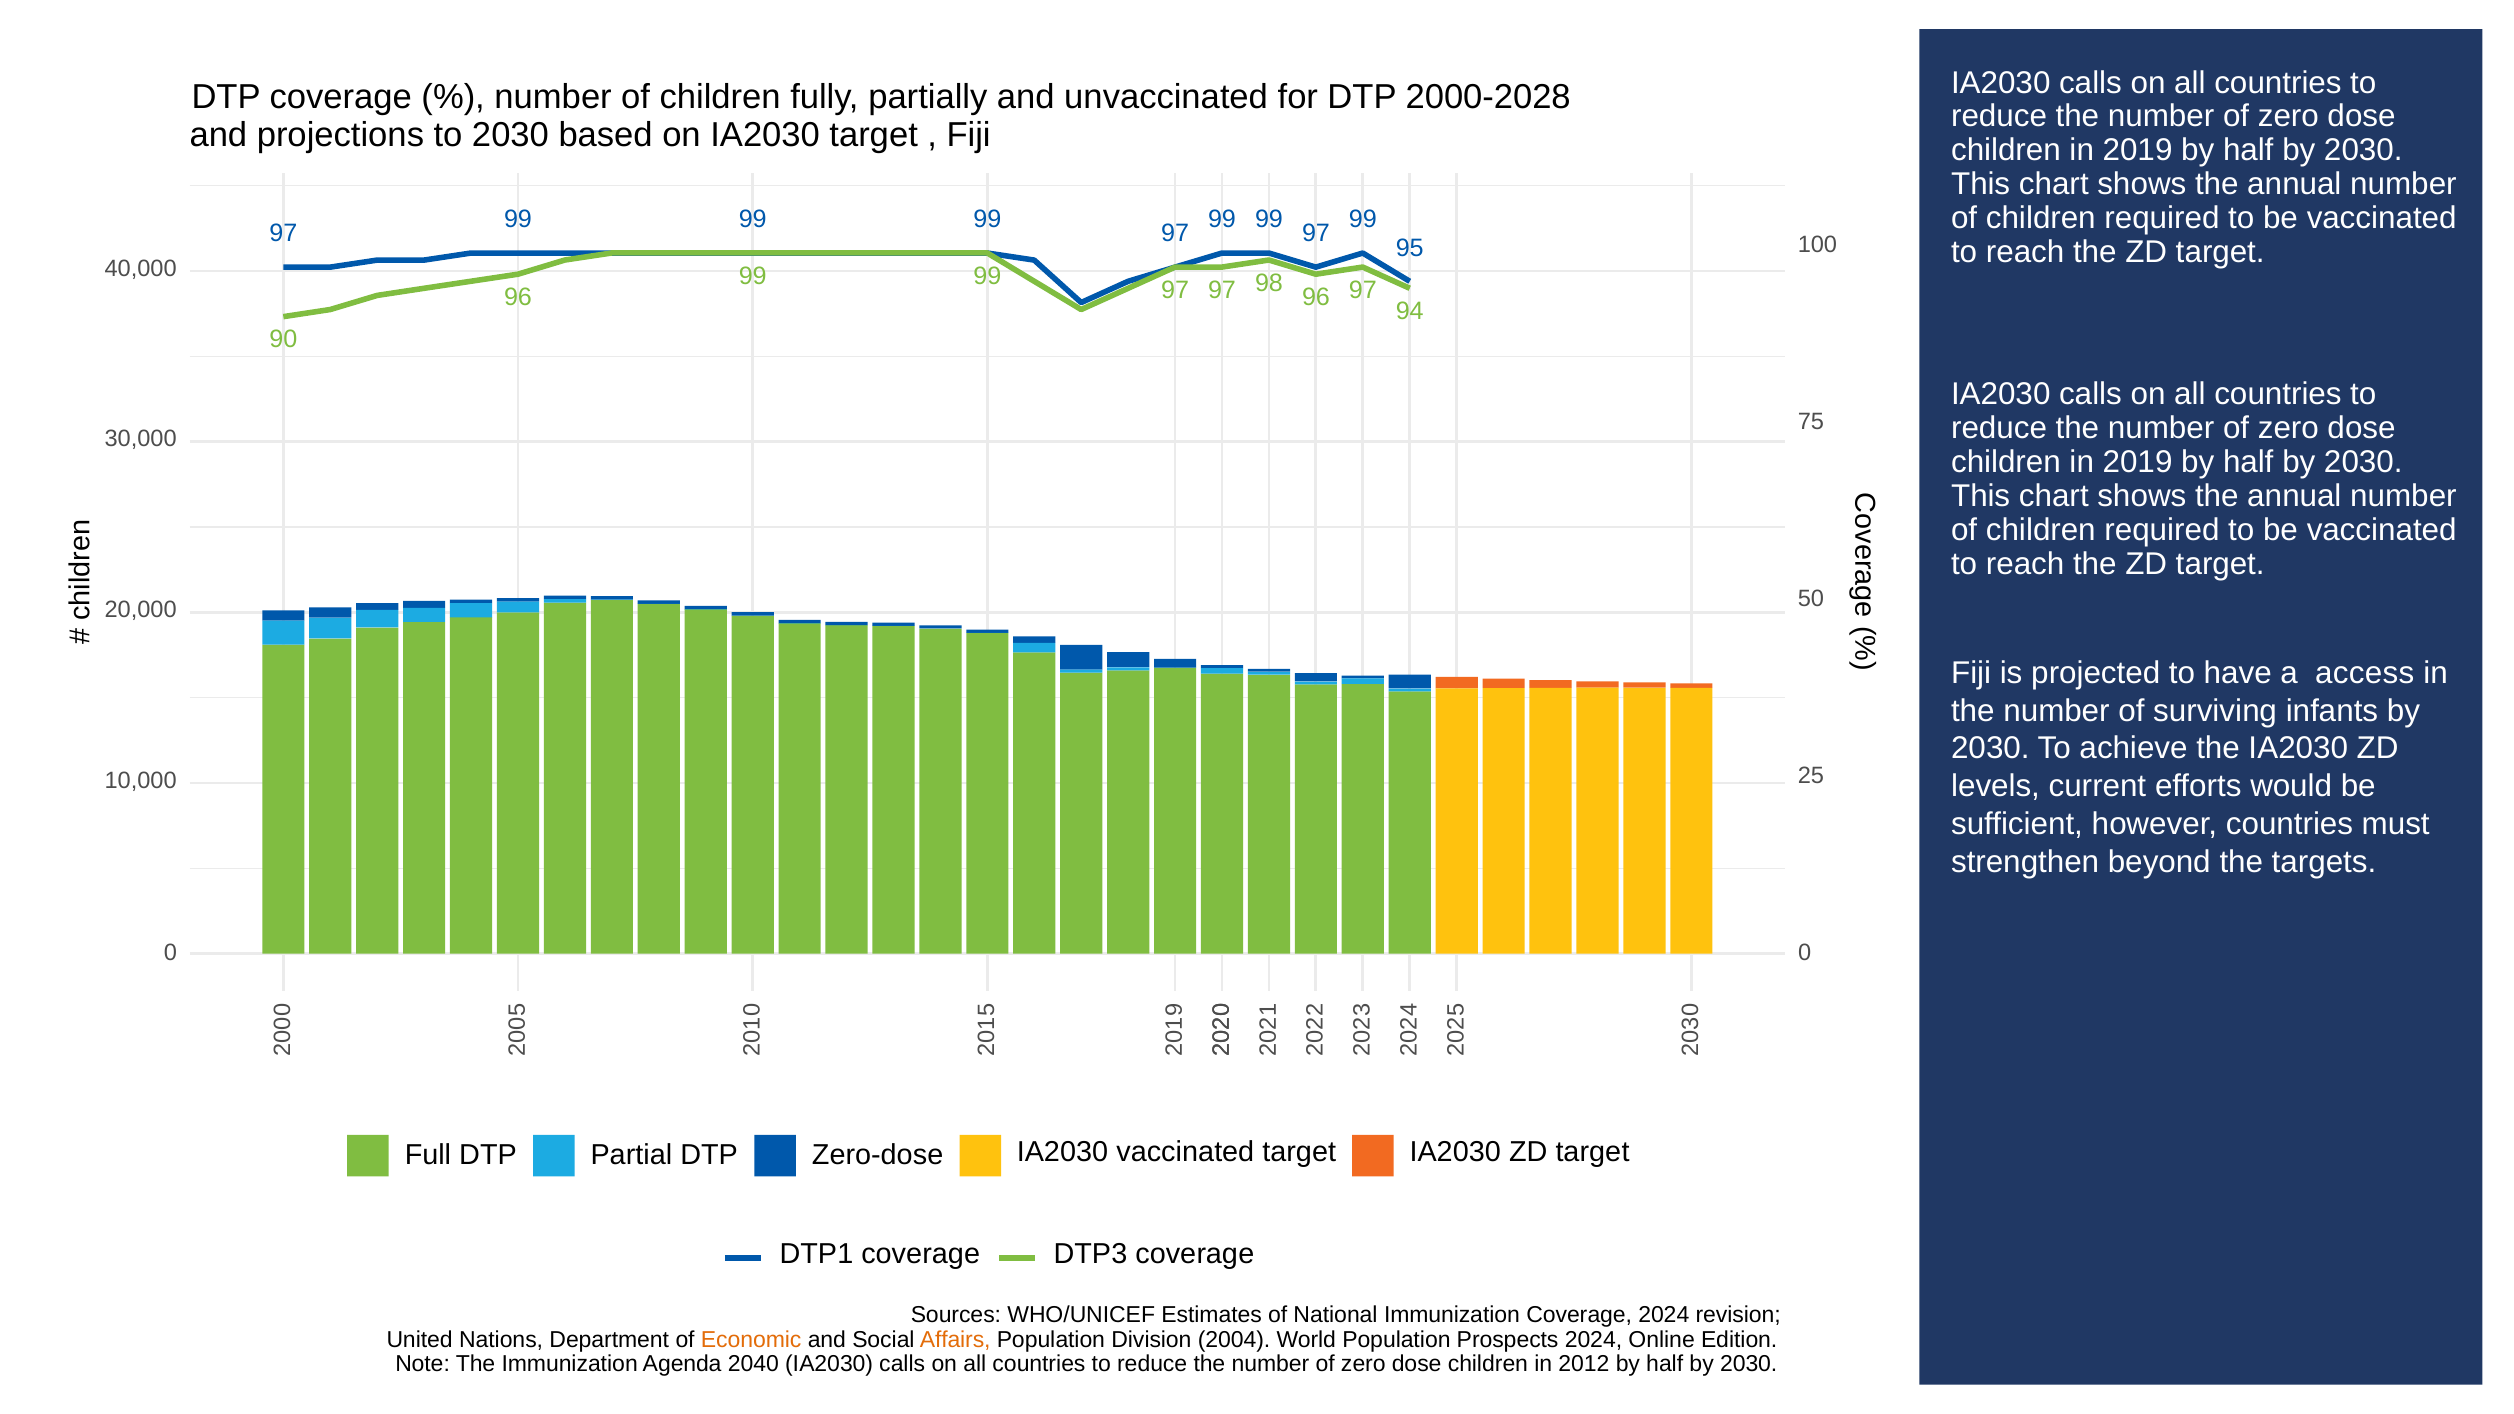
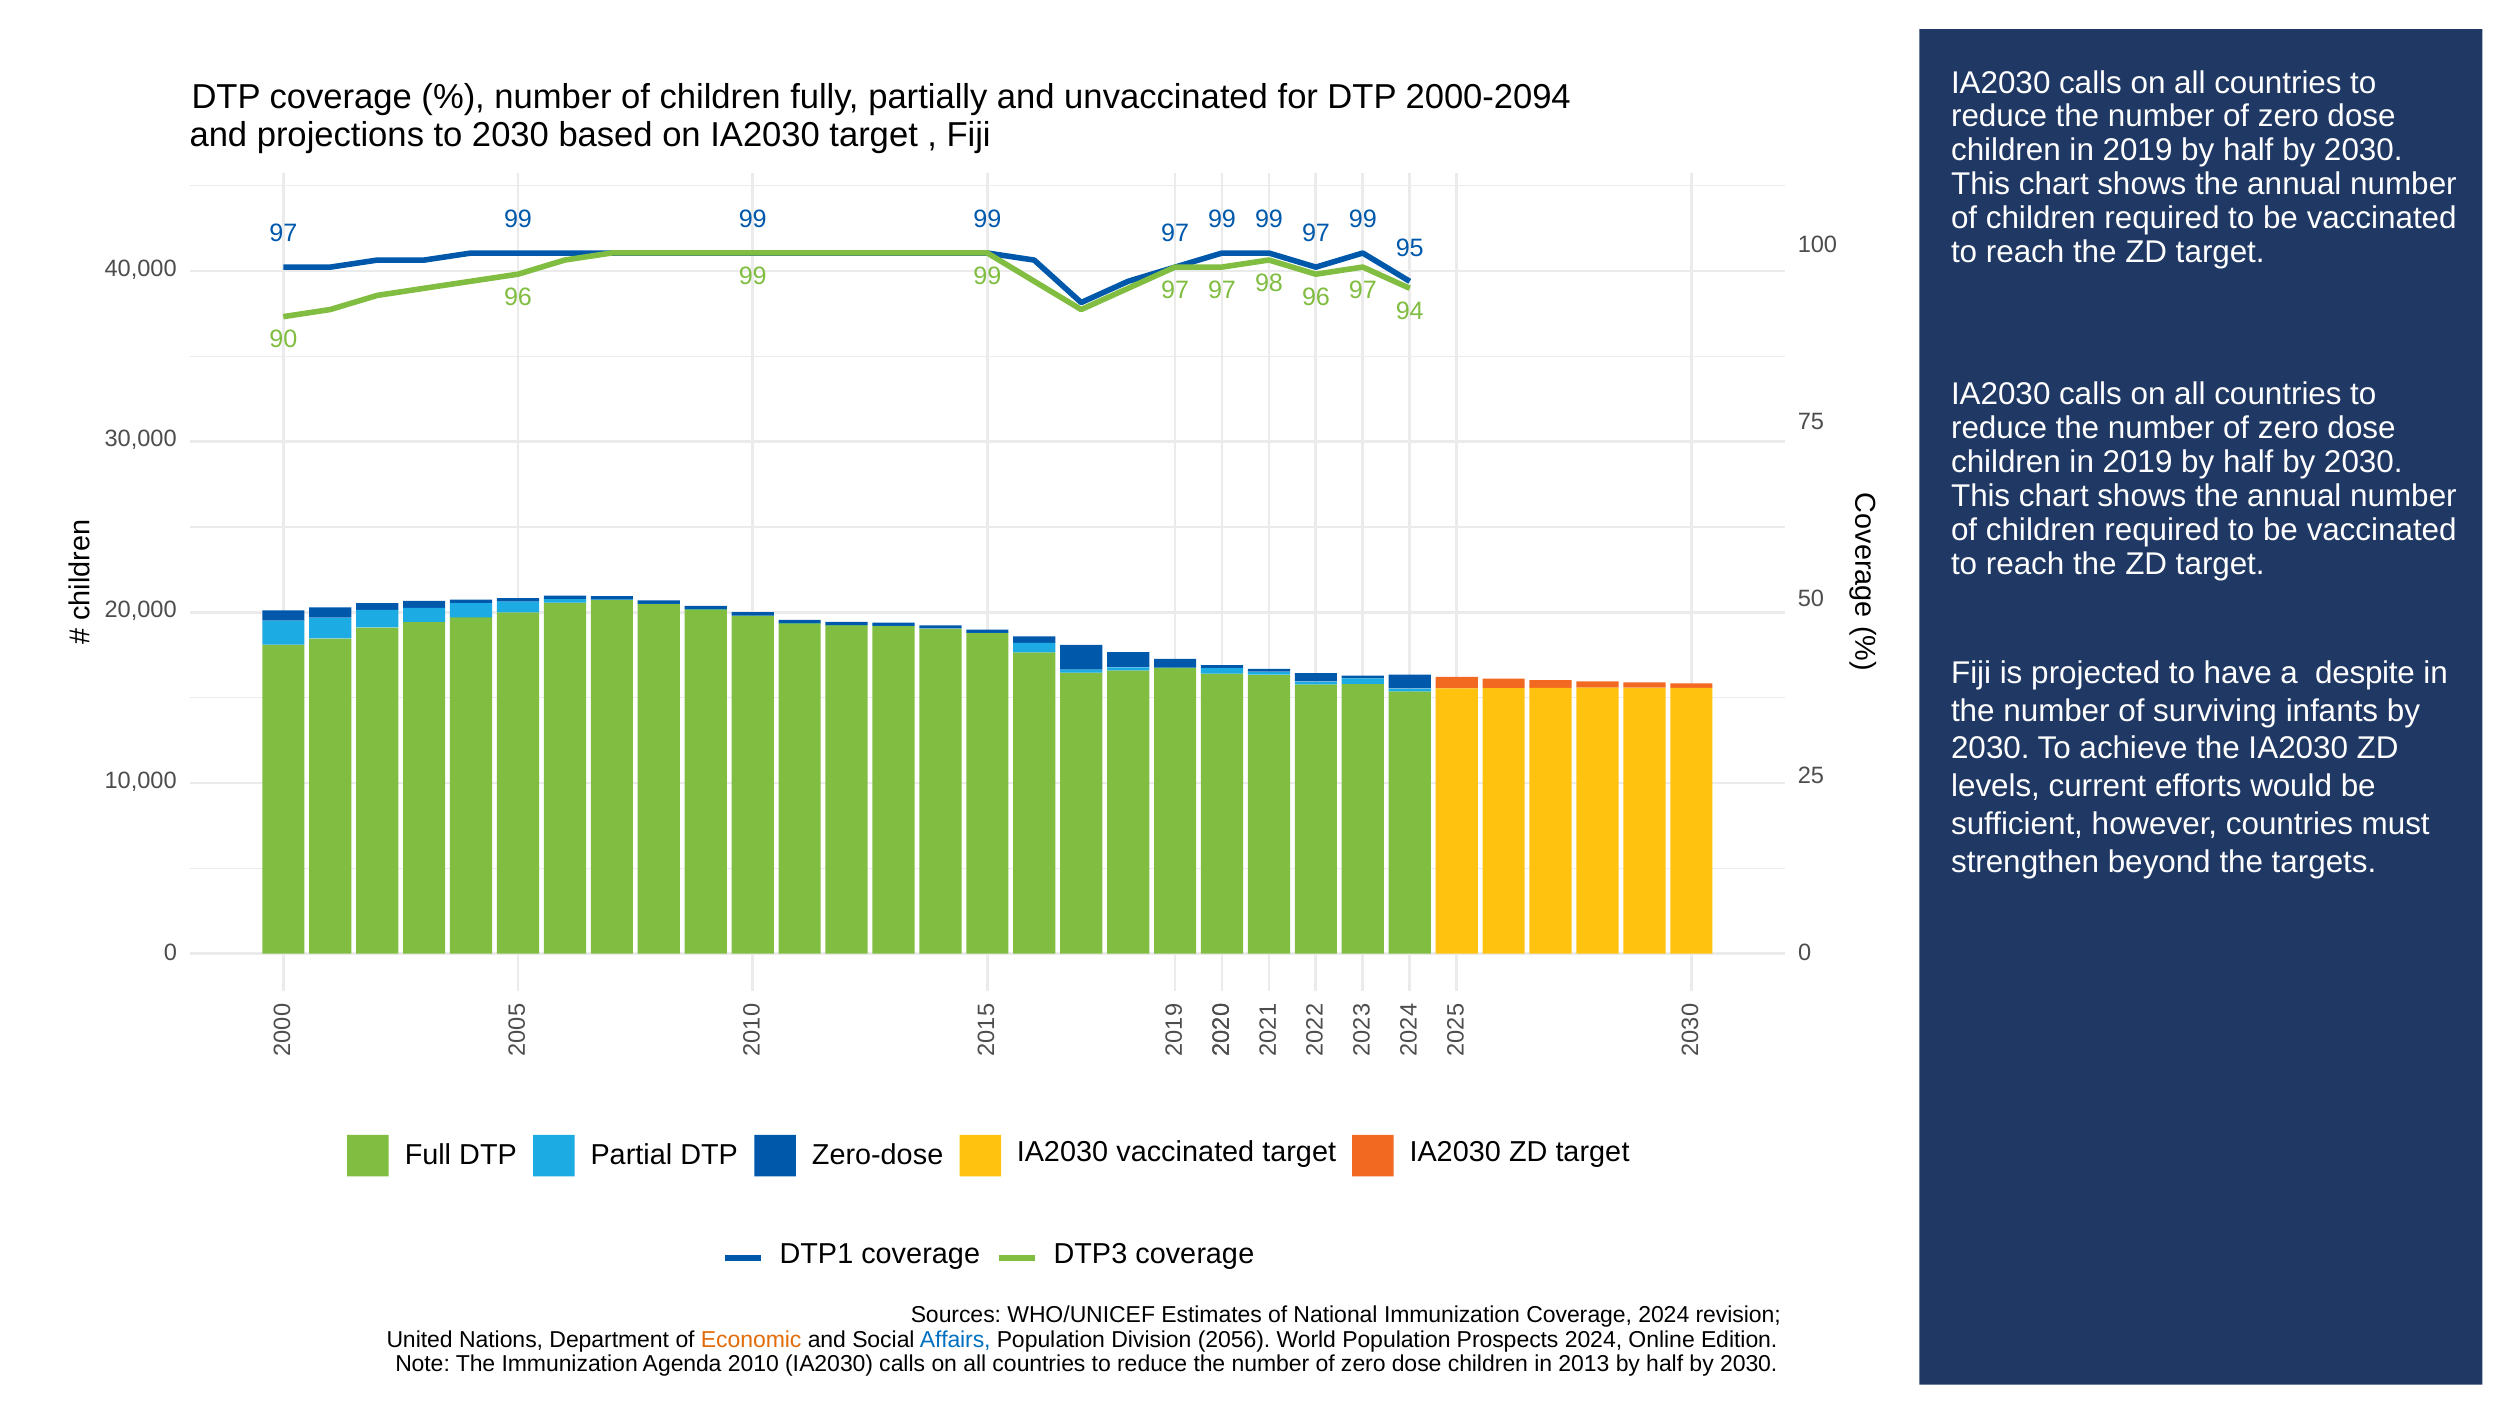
2000-2028: 2000-2028 -> 2000-2094
access: access -> despite
Affairs colour: orange -> blue
2004: 2004 -> 2056
2040: 2040 -> 2010
2012: 2012 -> 2013
